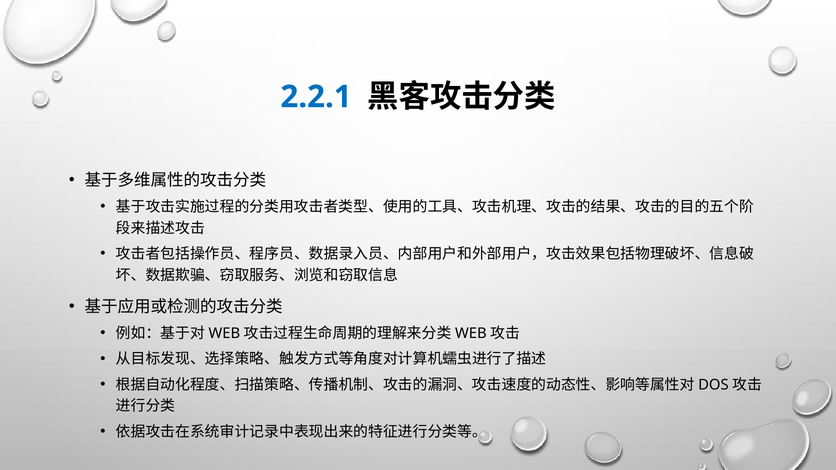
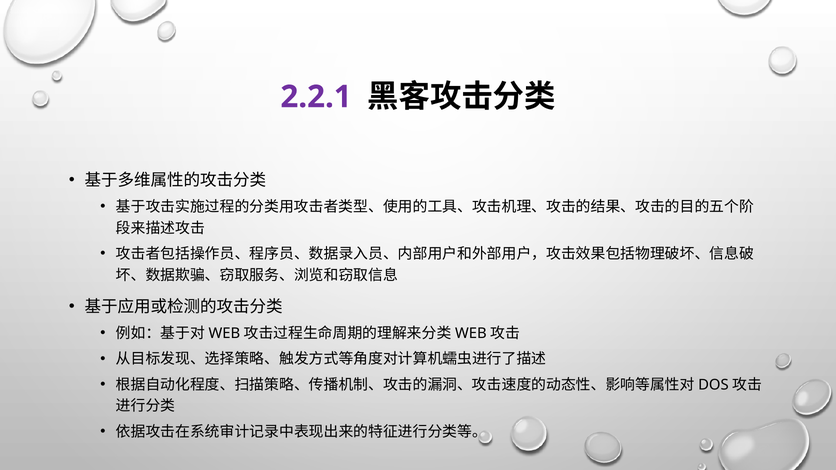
2.2.1 colour: blue -> purple
